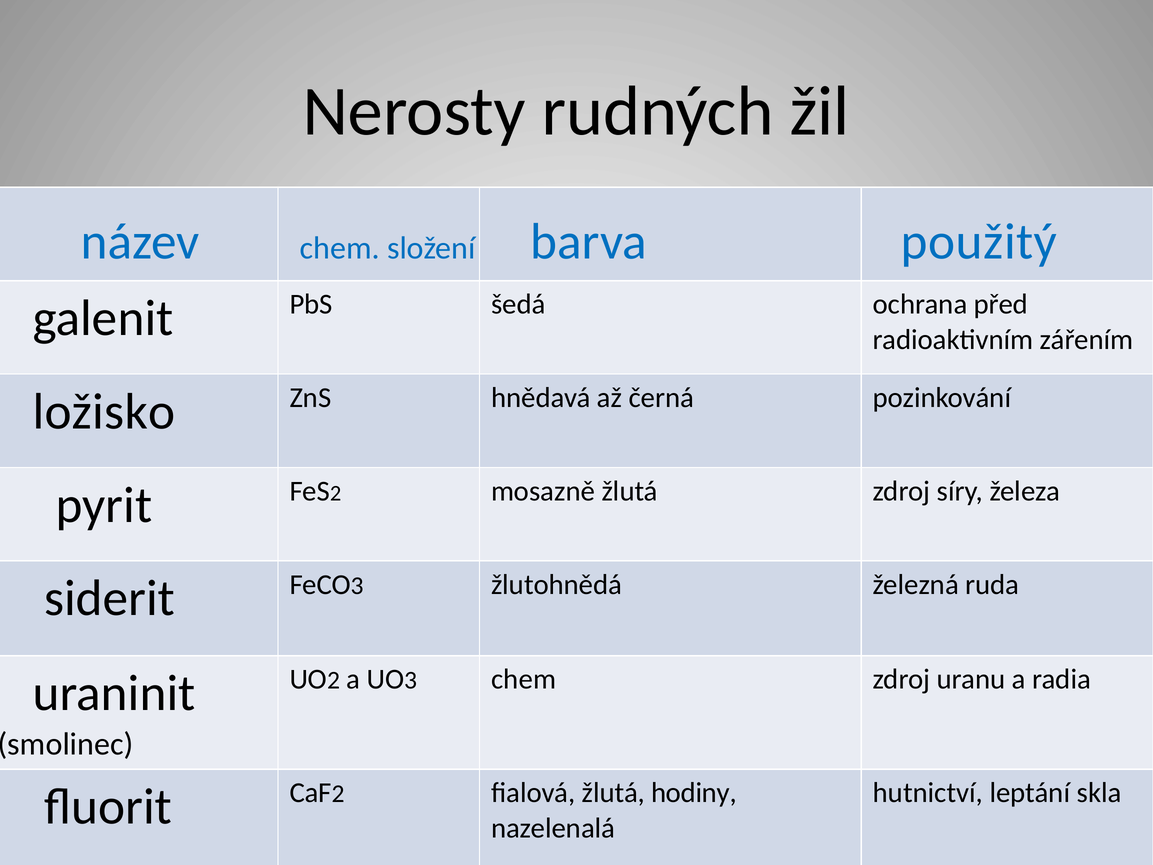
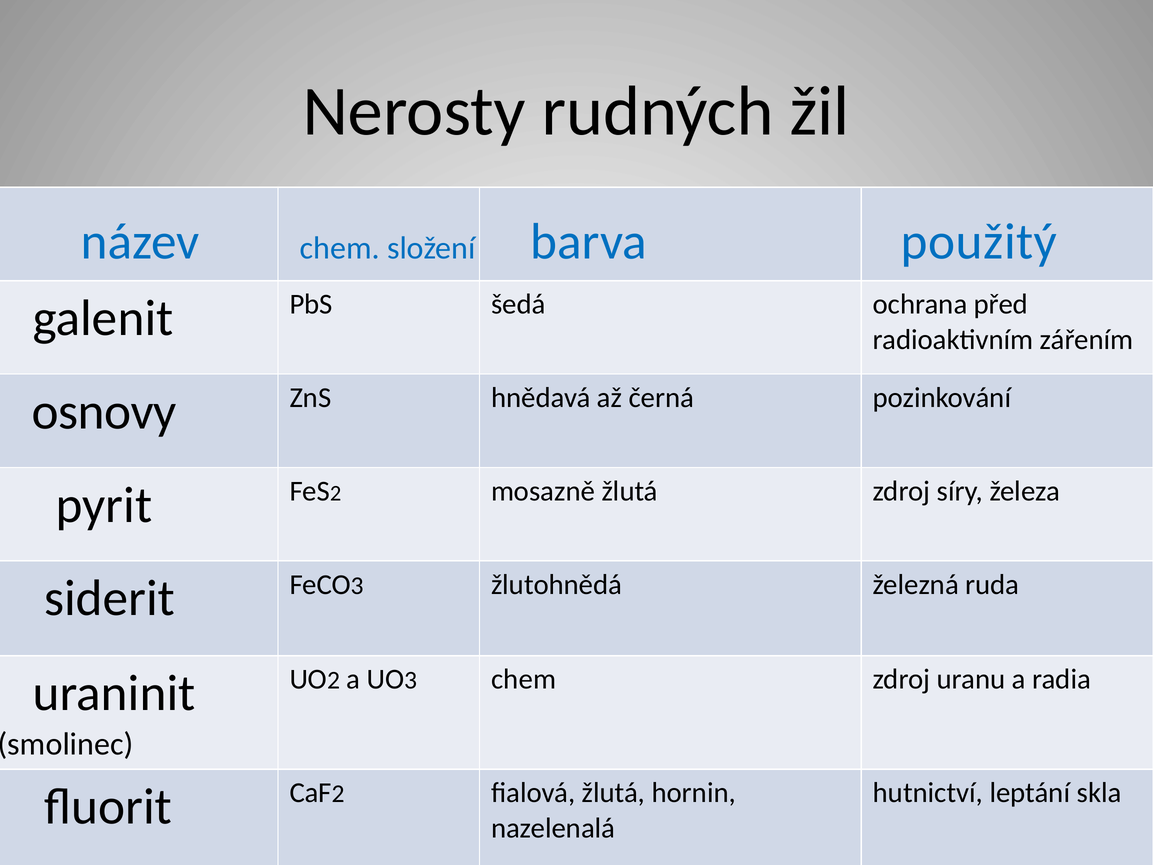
ložisko: ložisko -> osnovy
hodiny: hodiny -> hornin
